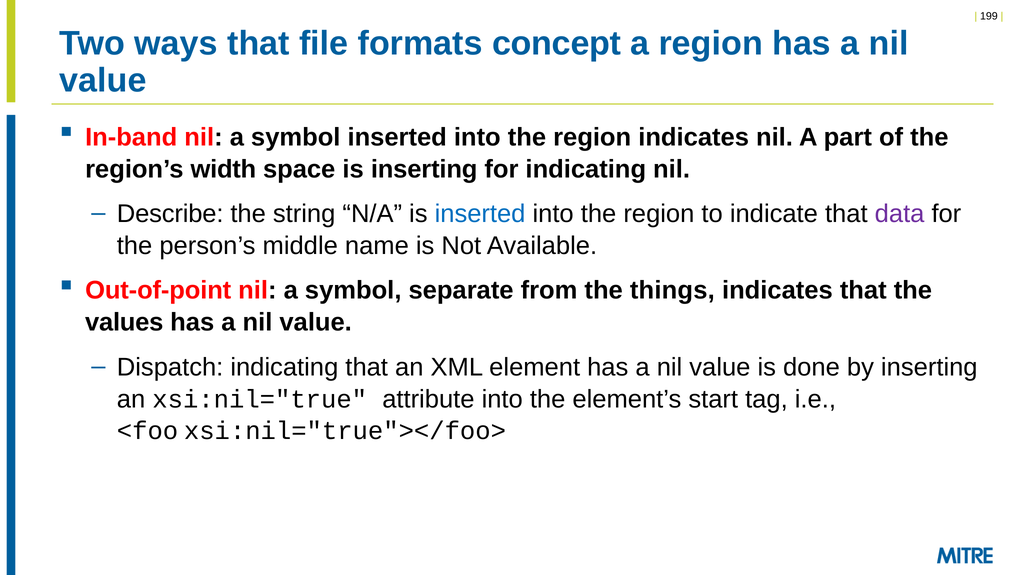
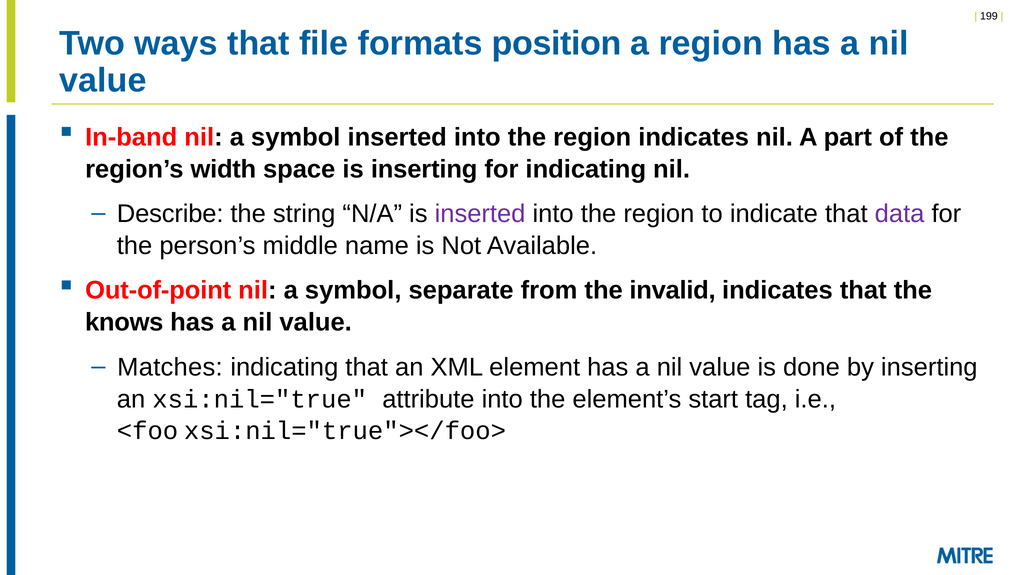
concept: concept -> position
inserted at (480, 214) colour: blue -> purple
things: things -> invalid
values: values -> knows
Dispatch: Dispatch -> Matches
